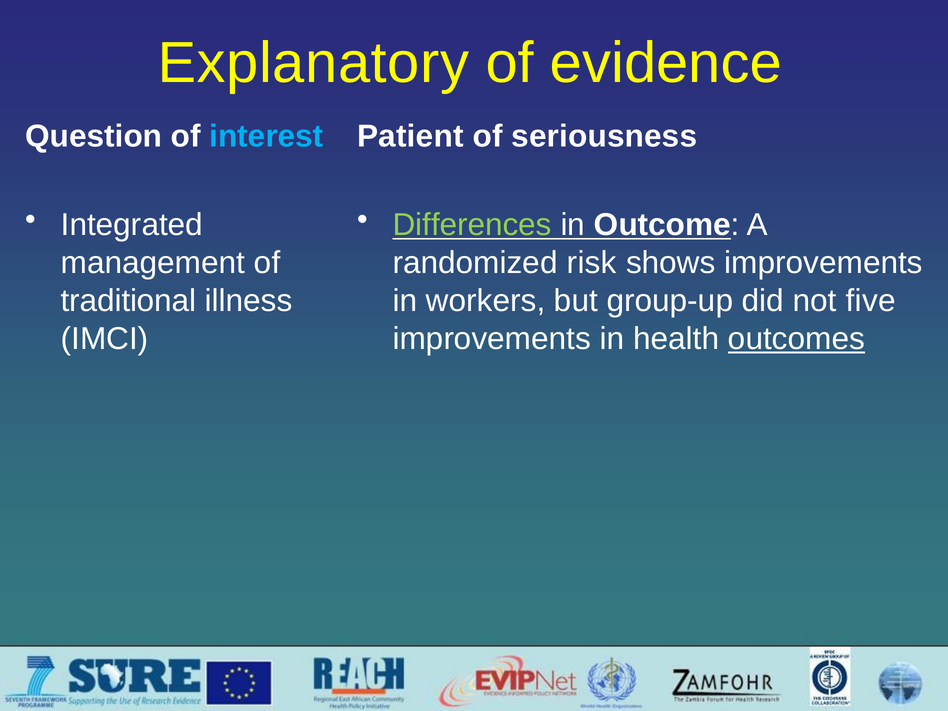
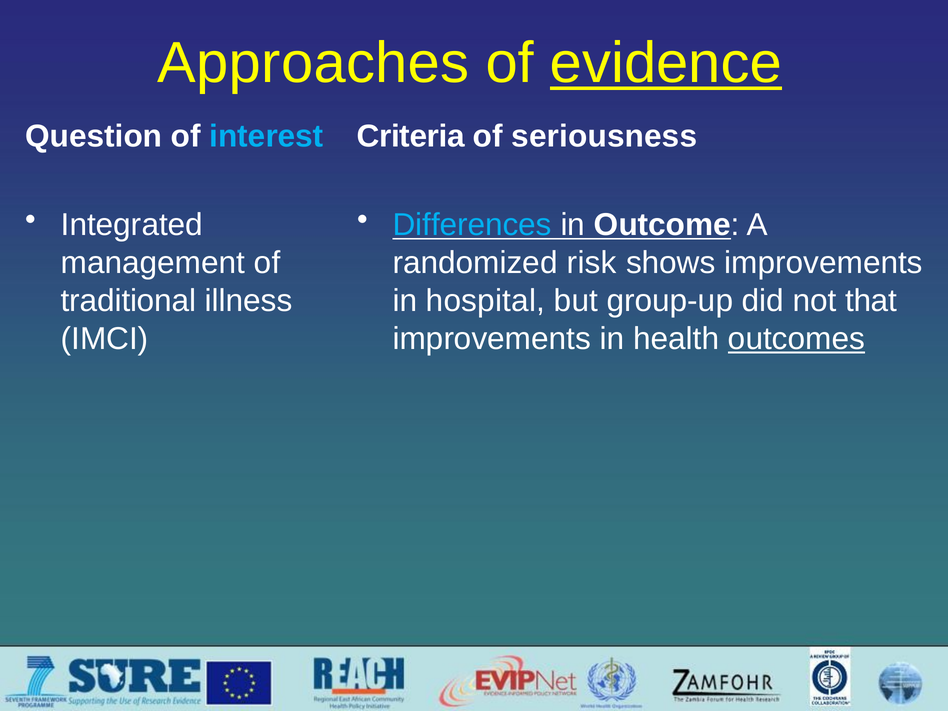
Explanatory: Explanatory -> Approaches
evidence underline: none -> present
Patient: Patient -> Criteria
Differences colour: light green -> light blue
workers: workers -> hospital
five: five -> that
